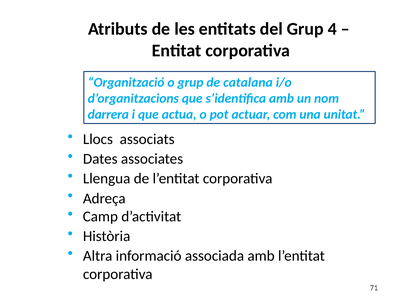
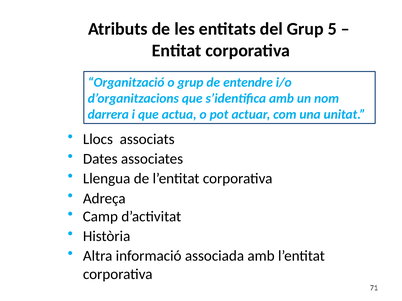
4: 4 -> 5
catalana: catalana -> entendre
